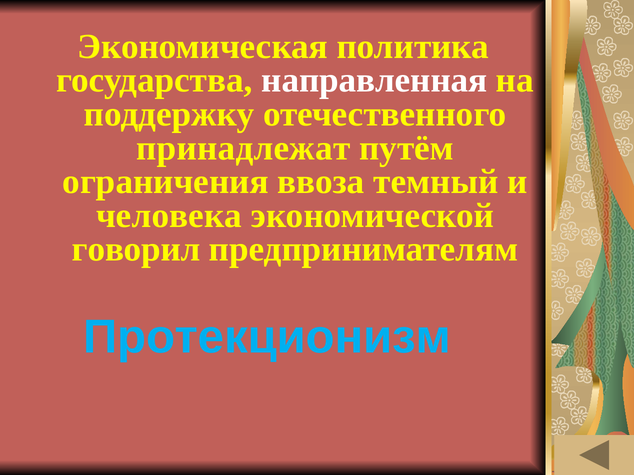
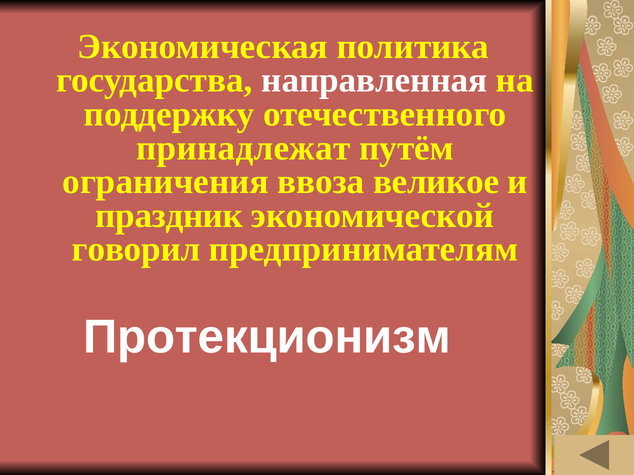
темный: темный -> великое
человека: человека -> праздник
Протекционизм colour: light blue -> white
